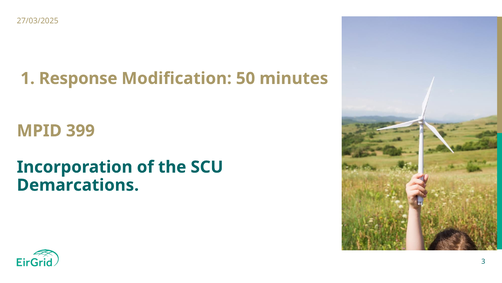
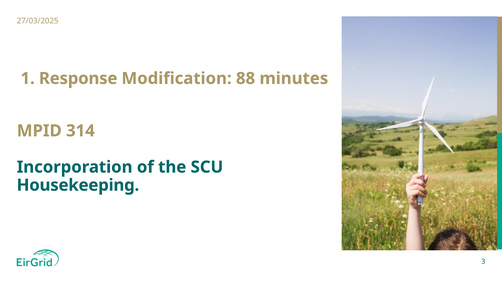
50: 50 -> 88
399: 399 -> 314
Demarcations: Demarcations -> Housekeeping
